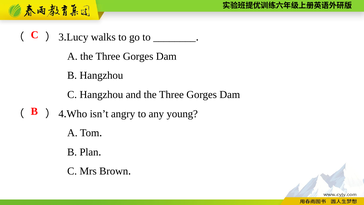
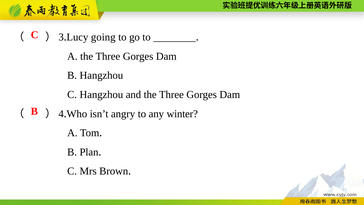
walks: walks -> going
young: young -> winter
